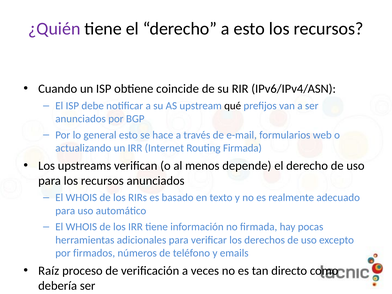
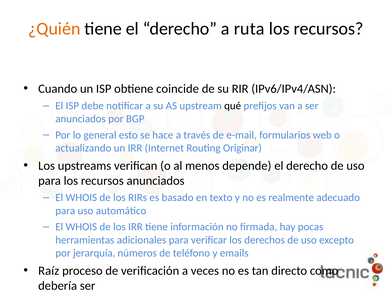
¿Quién colour: purple -> orange
a esto: esto -> ruta
Routing Firmada: Firmada -> Originar
firmados: firmados -> jerarquía
